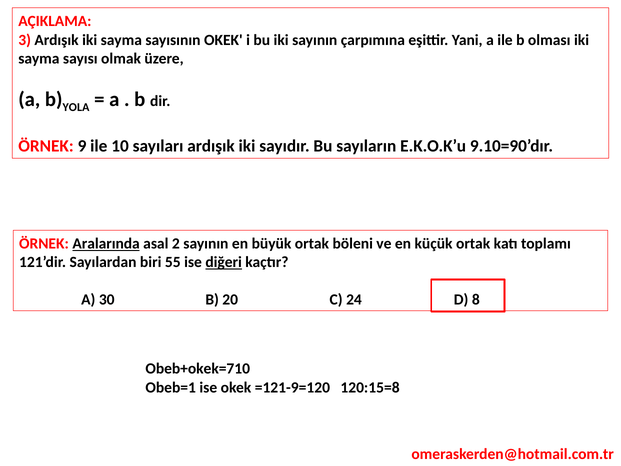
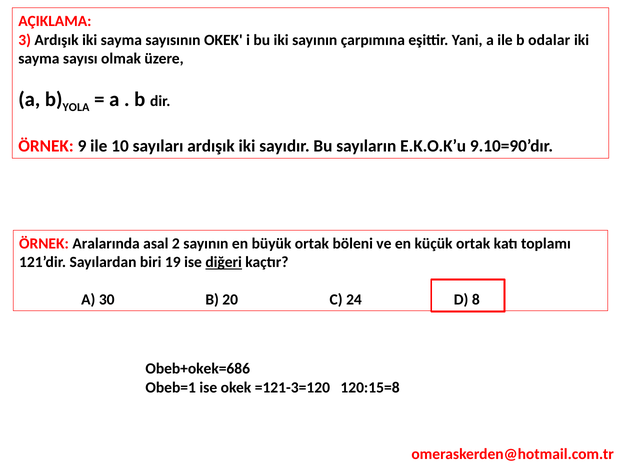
olması: olması -> odalar
Aralarında underline: present -> none
55: 55 -> 19
Obeb+okek=710: Obeb+okek=710 -> Obeb+okek=686
=121-9=120: =121-9=120 -> =121-3=120
